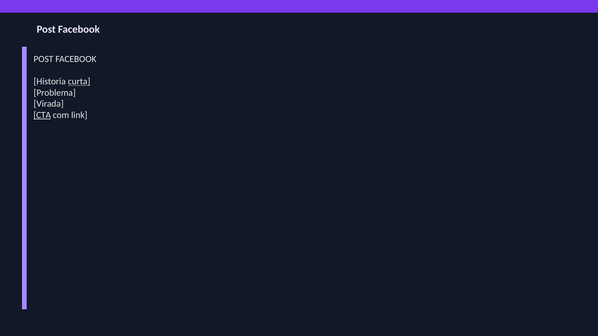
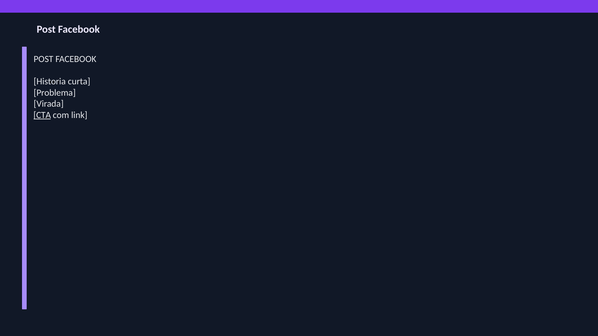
curta underline: present -> none
